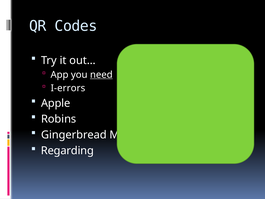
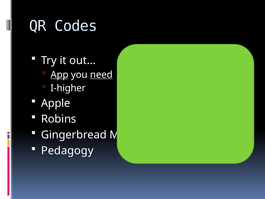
App underline: none -> present
I-errors: I-errors -> I-higher
Regarding: Regarding -> Pedagogy
